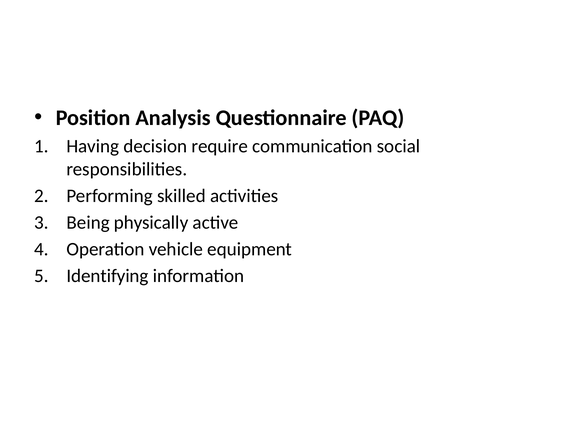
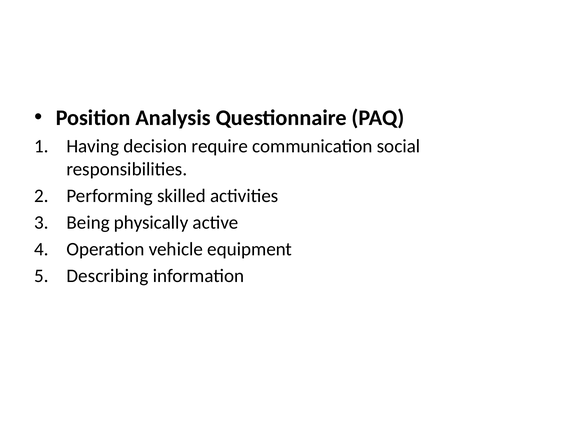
Identifying: Identifying -> Describing
